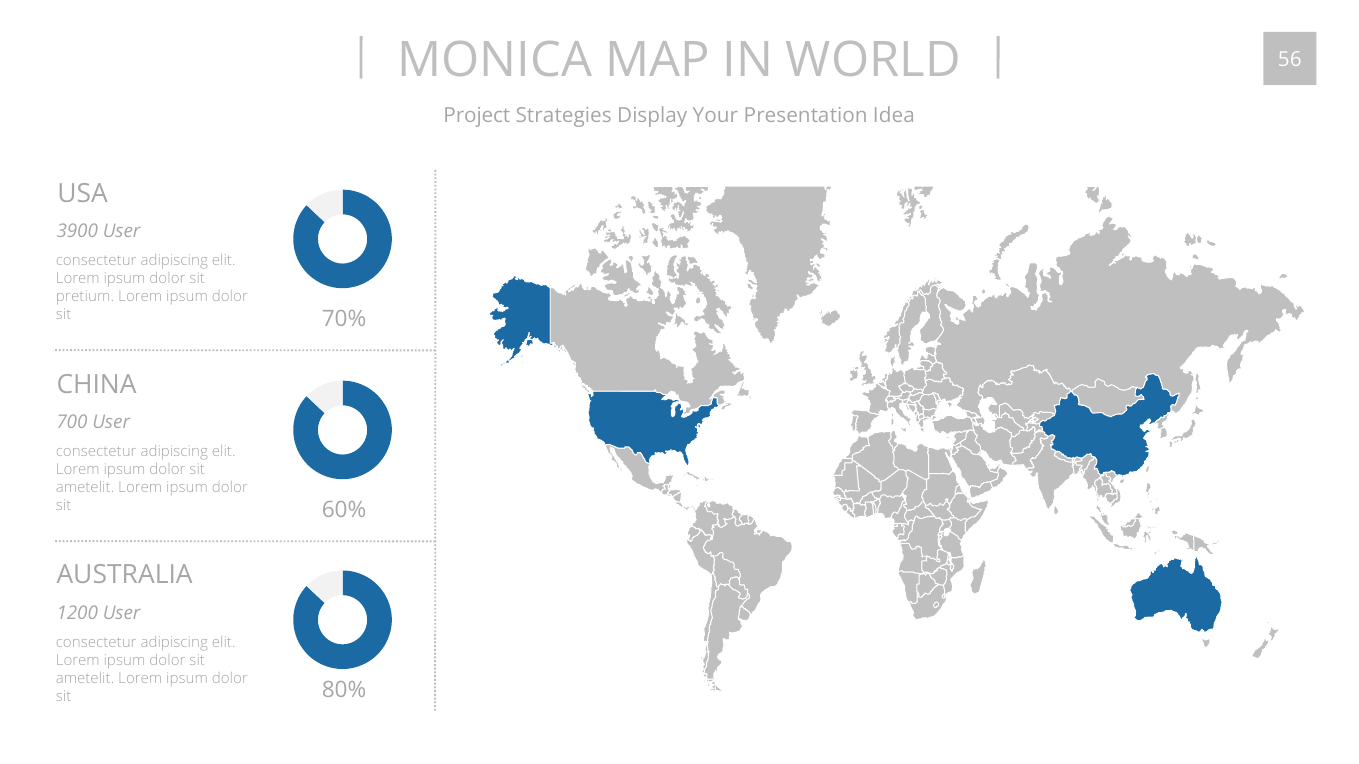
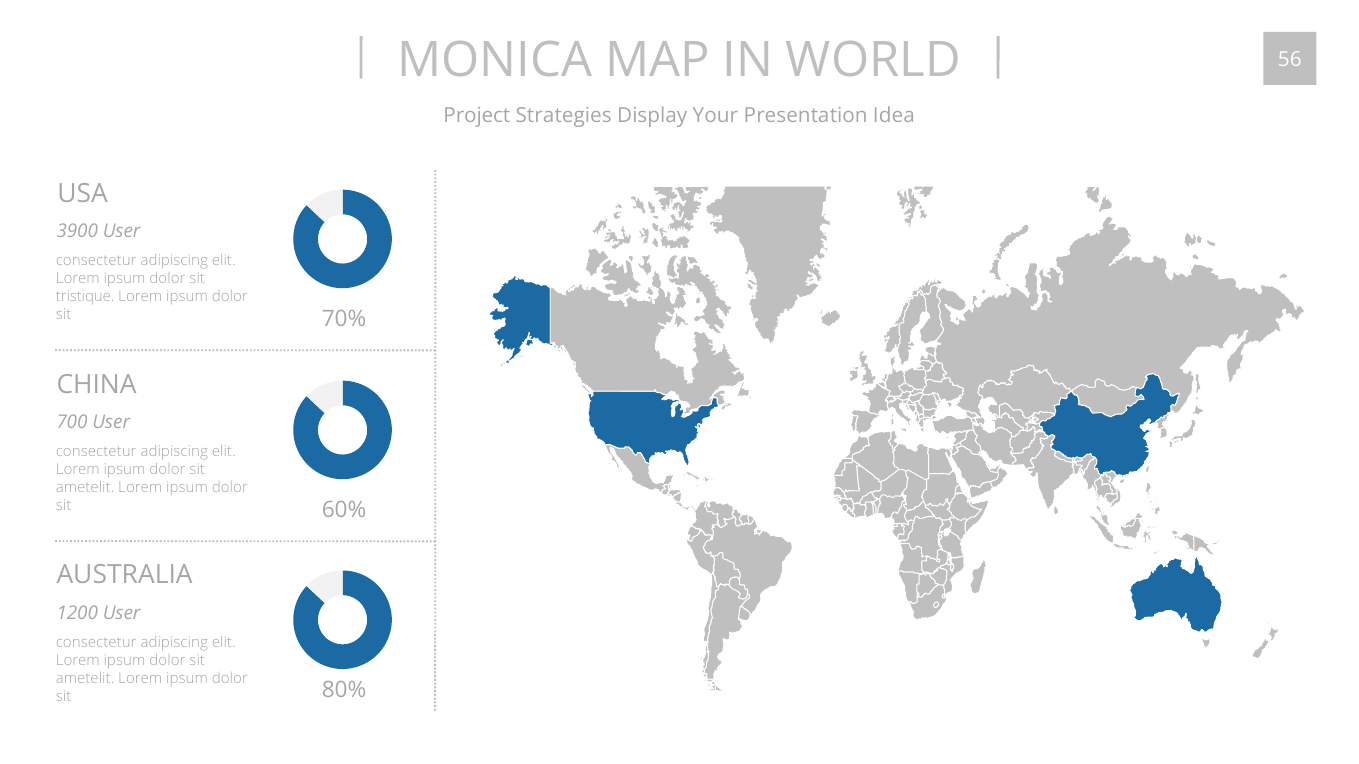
pretium: pretium -> tristique
